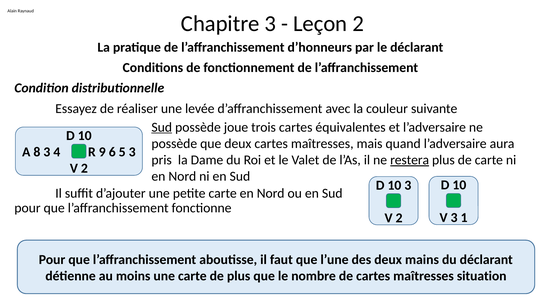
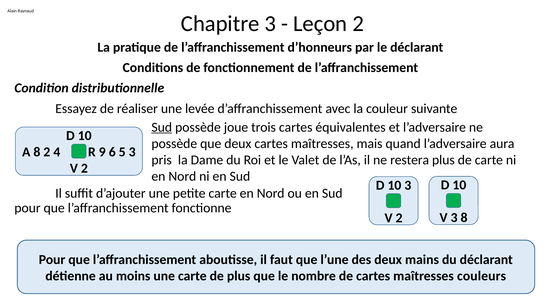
8 3: 3 -> 2
restera underline: present -> none
3 1: 1 -> 8
situation: situation -> couleurs
